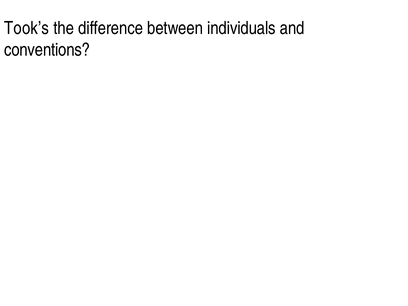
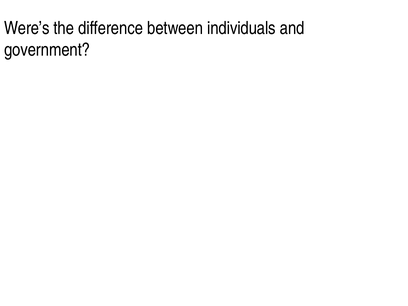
Took’s: Took’s -> Were’s
conventions: conventions -> government
